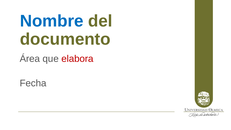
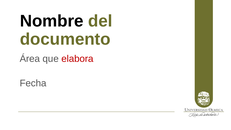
Nombre colour: blue -> black
